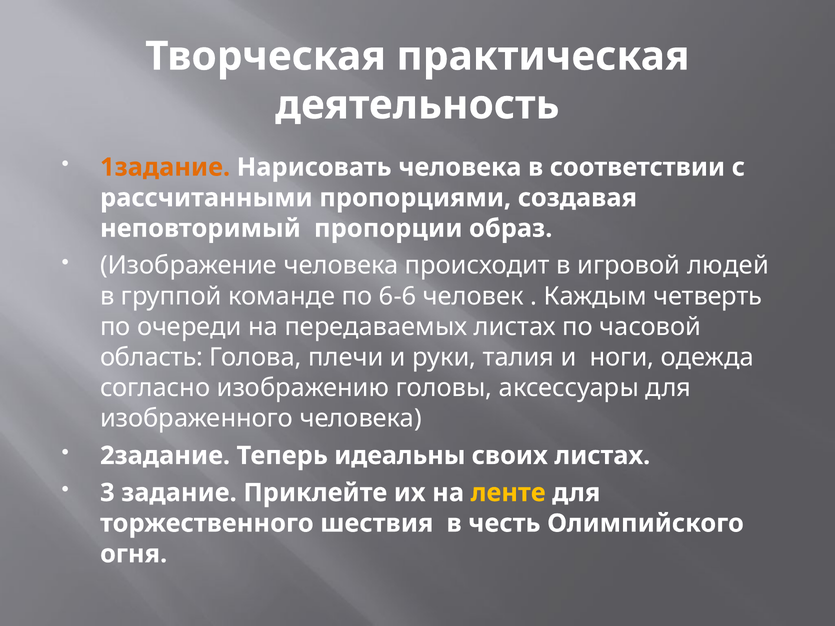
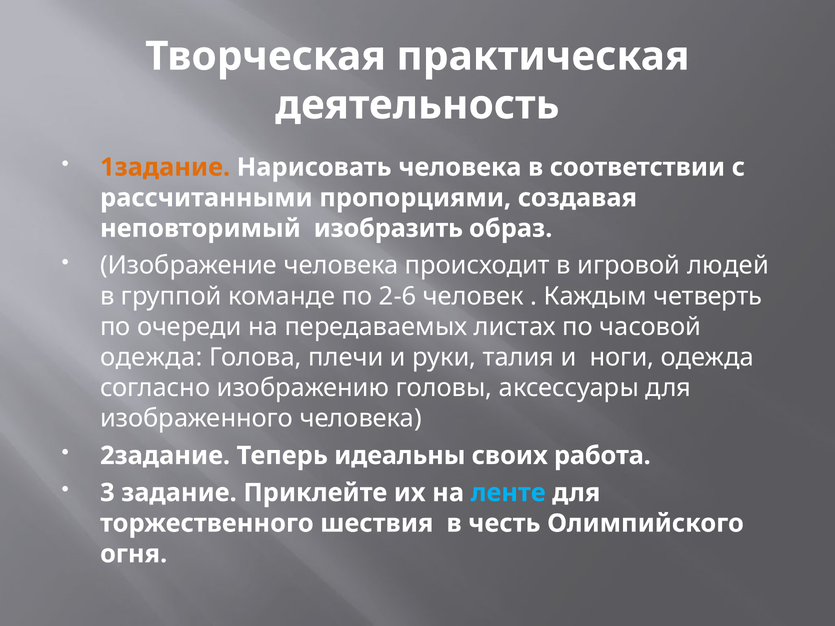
пропорции: пропорции -> изобразить
6-6: 6-6 -> 2-6
область at (152, 357): область -> одежда
своих листах: листах -> работа
ленте colour: yellow -> light blue
